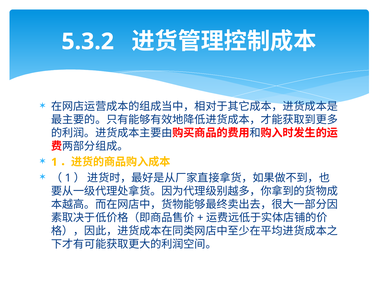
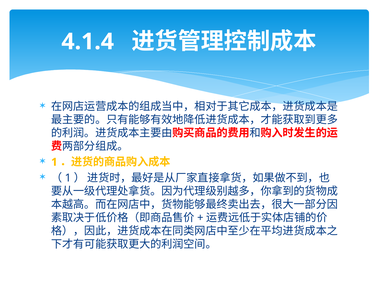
5.3.2: 5.3.2 -> 4.1.4
